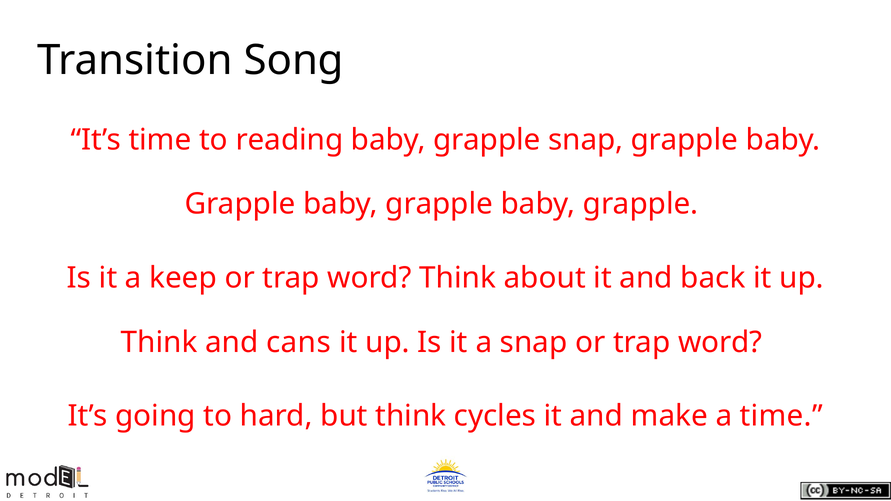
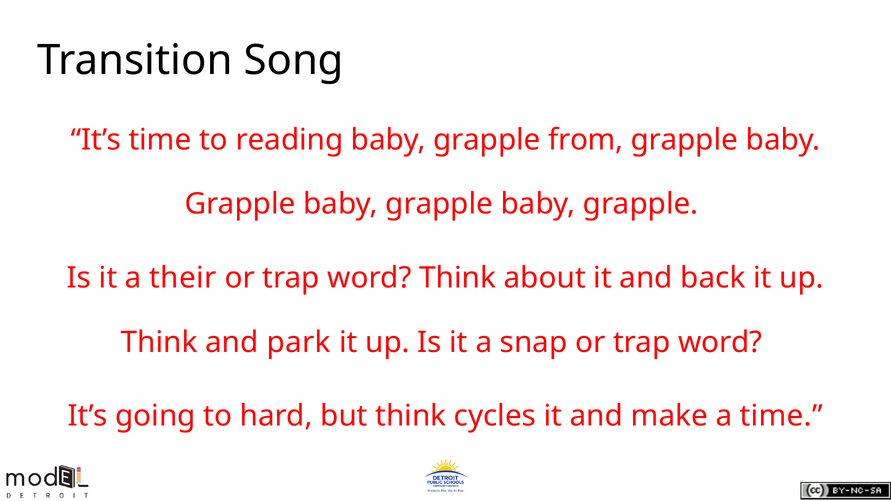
grapple snap: snap -> from
keep: keep -> their
cans: cans -> park
